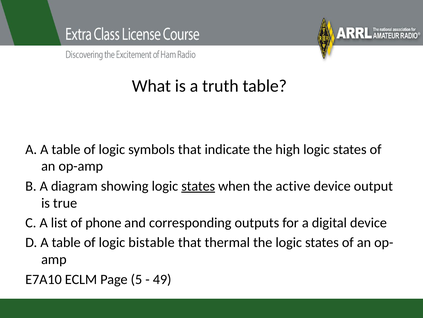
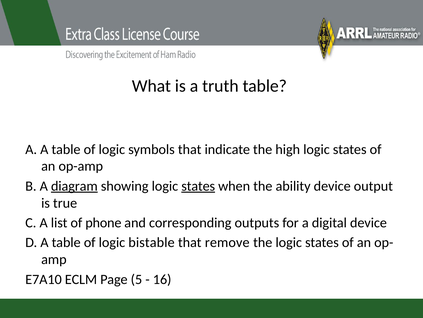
diagram underline: none -> present
active: active -> ability
thermal: thermal -> remove
49: 49 -> 16
